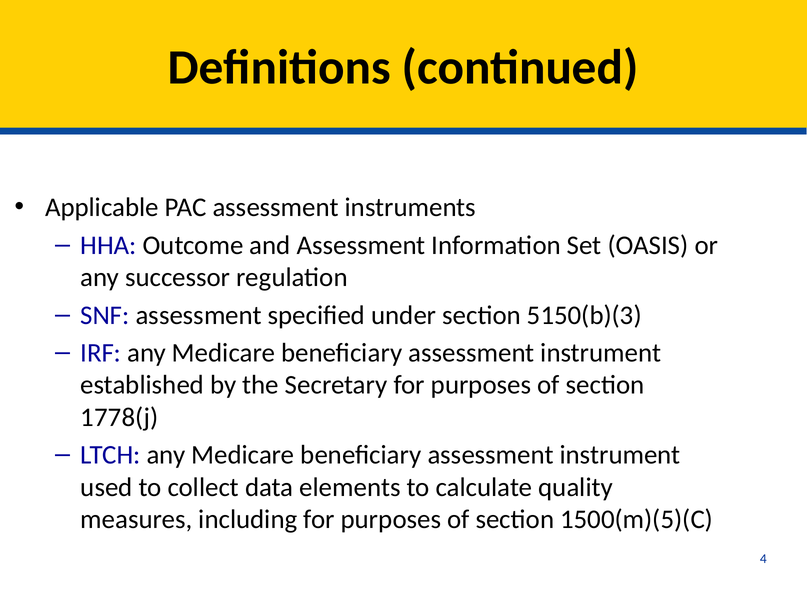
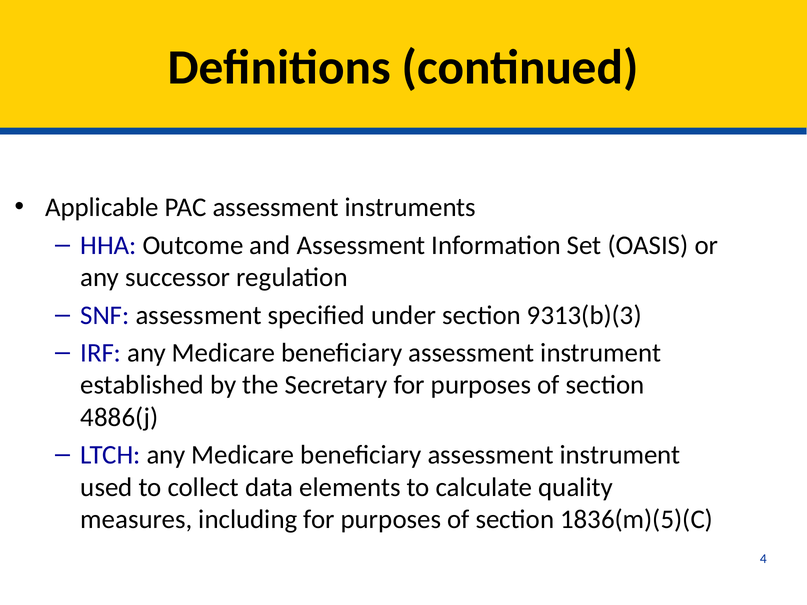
5150(b)(3: 5150(b)(3 -> 9313(b)(3
1778(j: 1778(j -> 4886(j
1500(m)(5)(C: 1500(m)(5)(C -> 1836(m)(5)(C
